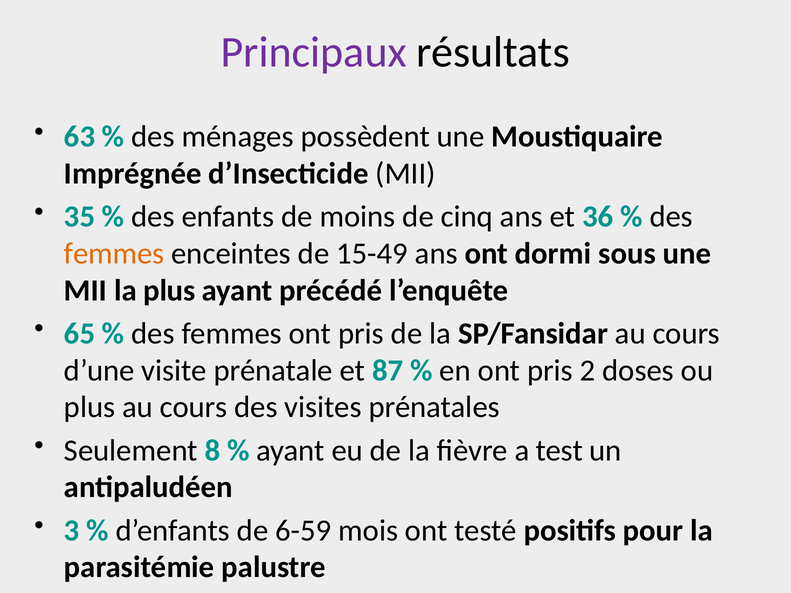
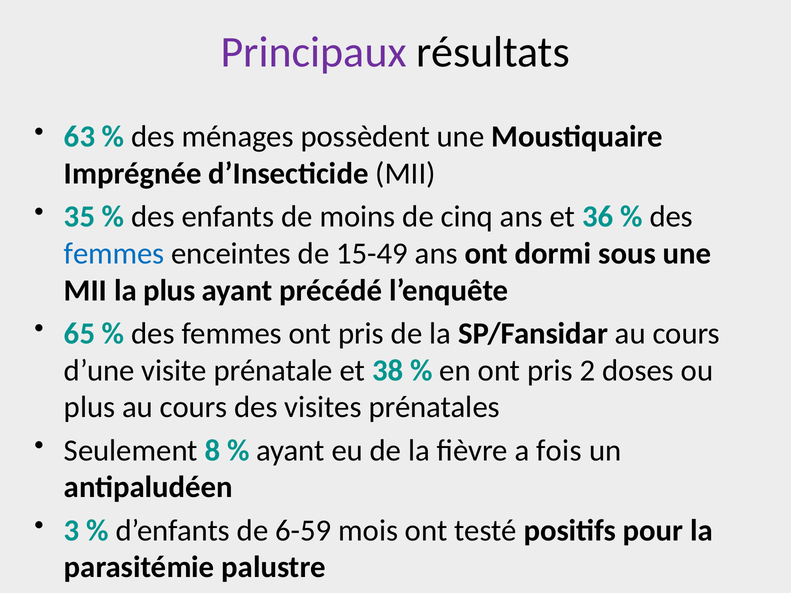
femmes at (114, 254) colour: orange -> blue
87: 87 -> 38
test: test -> fois
